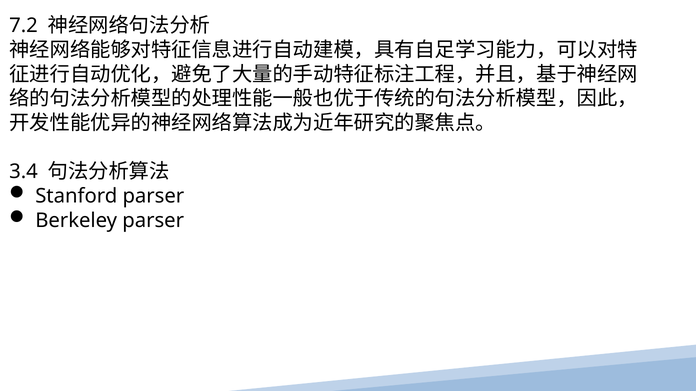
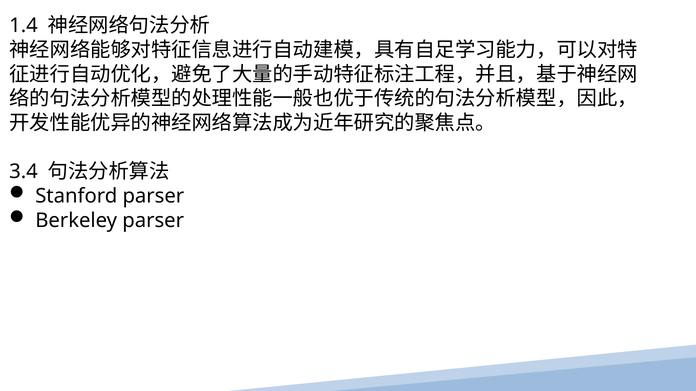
7.2: 7.2 -> 1.4
